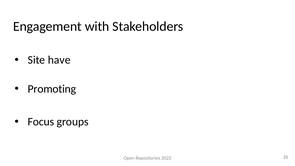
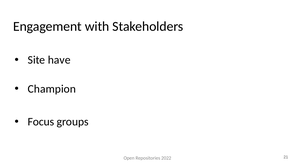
Promoting: Promoting -> Champion
